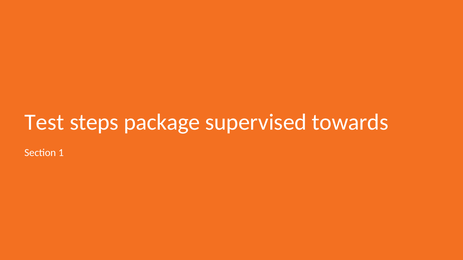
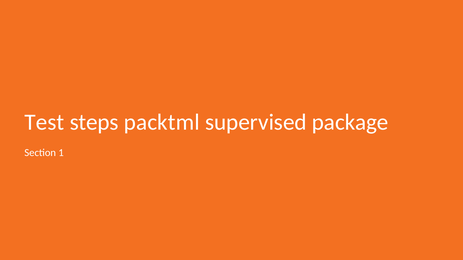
package: package -> packtml
towards: towards -> package
